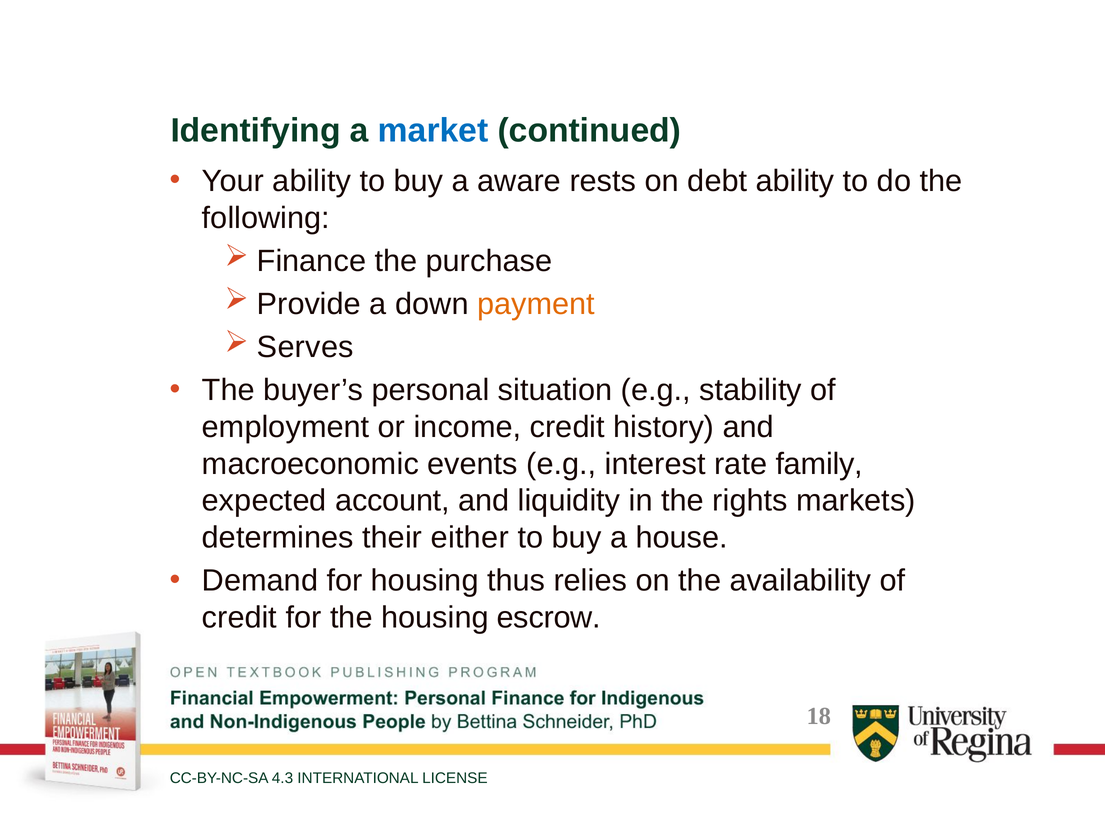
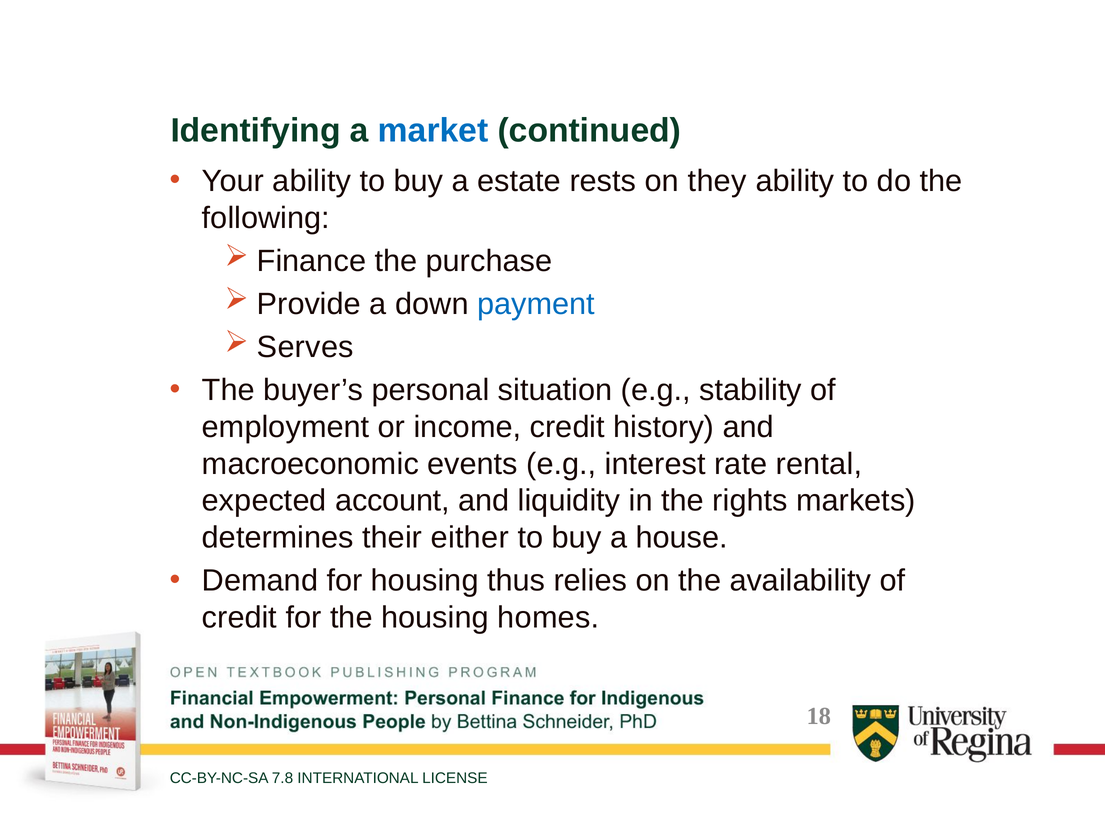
aware: aware -> estate
debt: debt -> they
payment colour: orange -> blue
family: family -> rental
escrow: escrow -> homes
4.3: 4.3 -> 7.8
